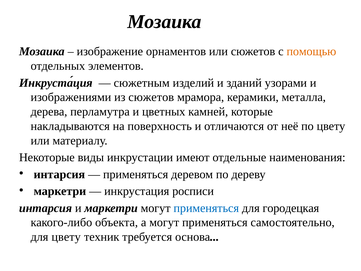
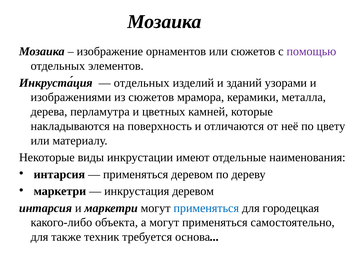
помощью colour: orange -> purple
сюжетным at (142, 83): сюжетным -> отдельных
инкрустация росписи: росписи -> деревом
для цвету: цвету -> также
